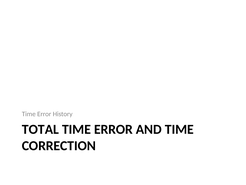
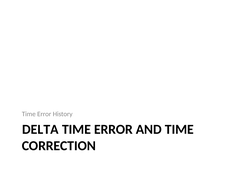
TOTAL: TOTAL -> DELTA
